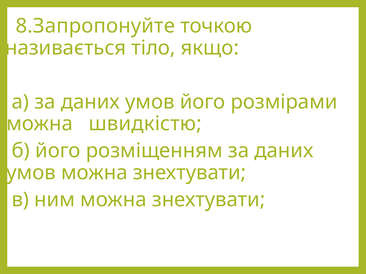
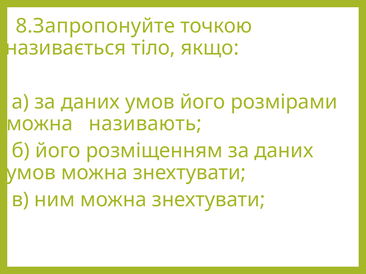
швидкістю: швидкістю -> називають
